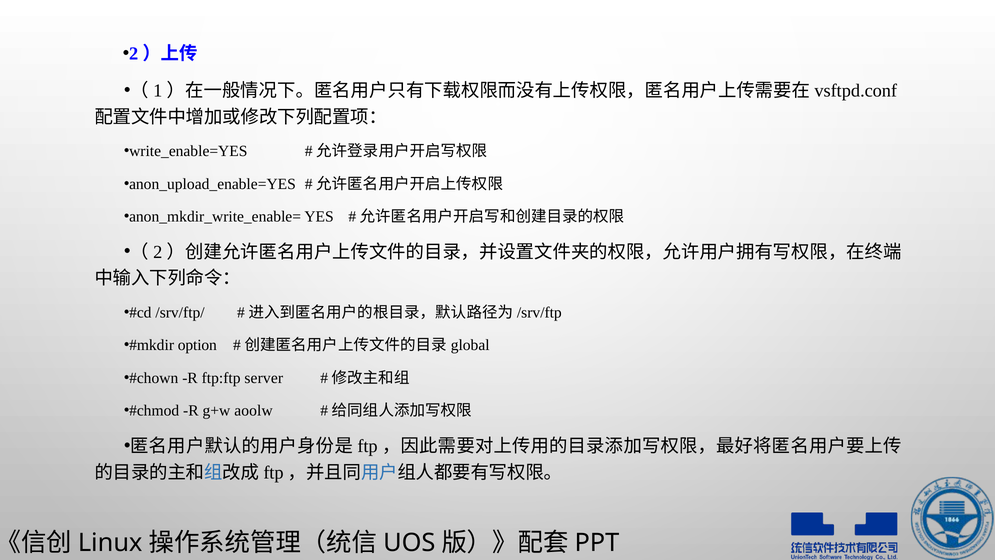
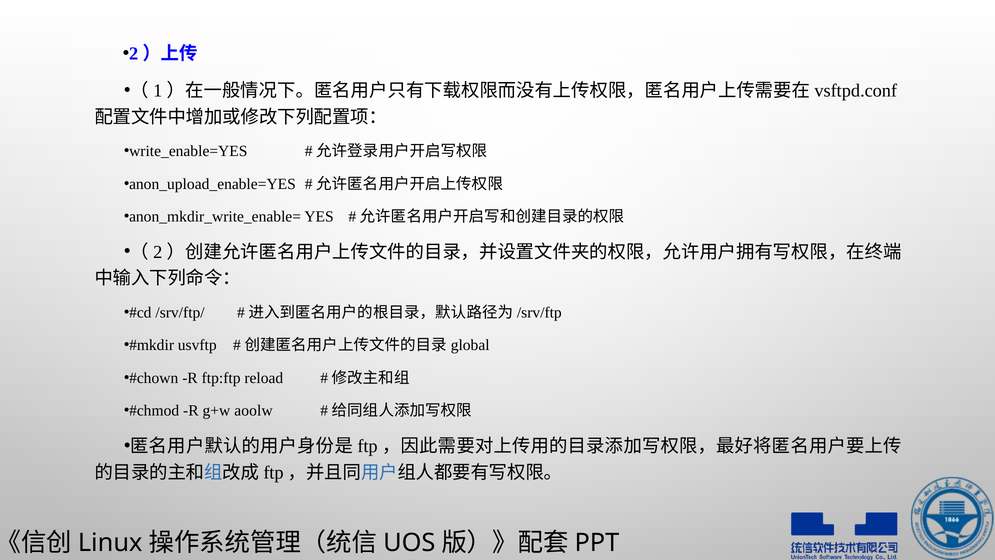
option: option -> usvftp
server: server -> reload
